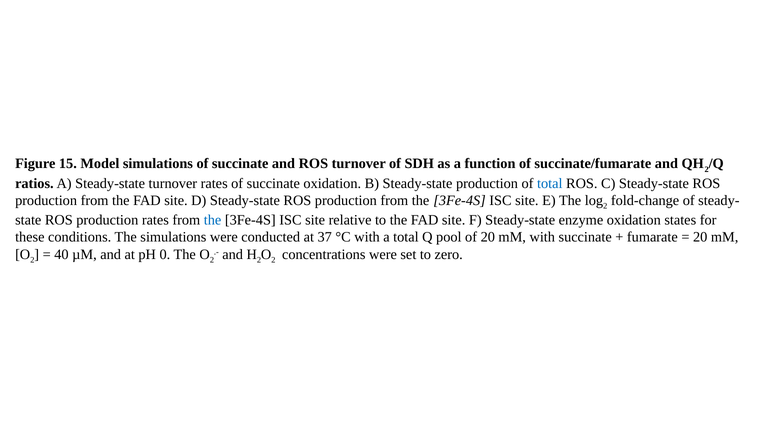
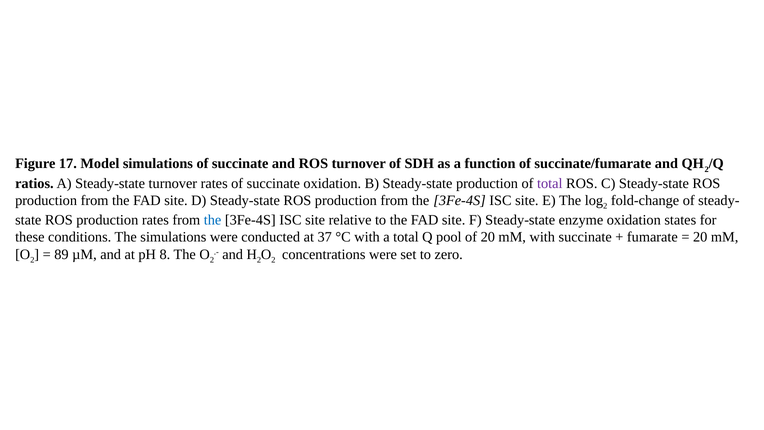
15: 15 -> 17
total at (550, 183) colour: blue -> purple
40: 40 -> 89
0: 0 -> 8
